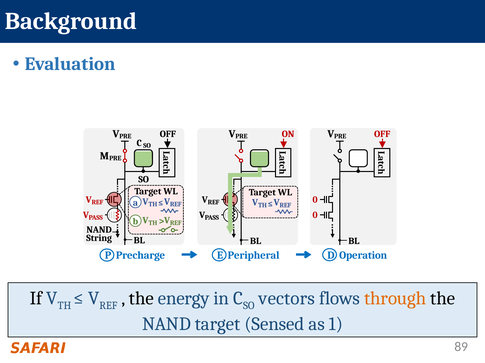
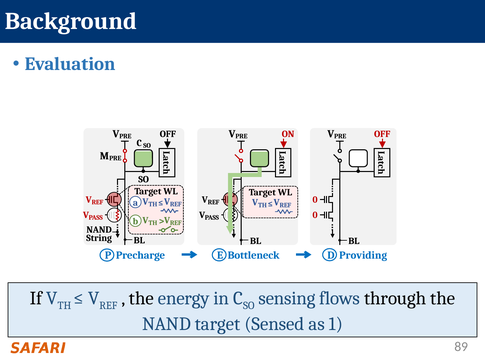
Peripheral: Peripheral -> Bottleneck
Operation: Operation -> Providing
vectors: vectors -> sensing
through colour: orange -> black
